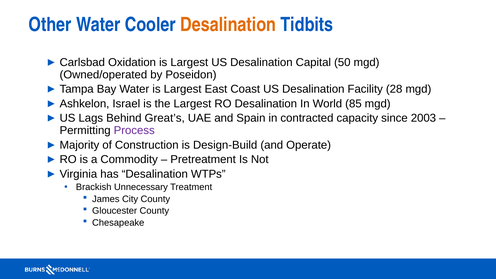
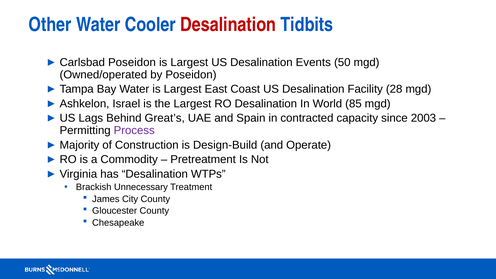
Desalination at (228, 25) colour: orange -> red
Oxidation at (132, 62): Oxidation -> Poseidon
Capital: Capital -> Events
